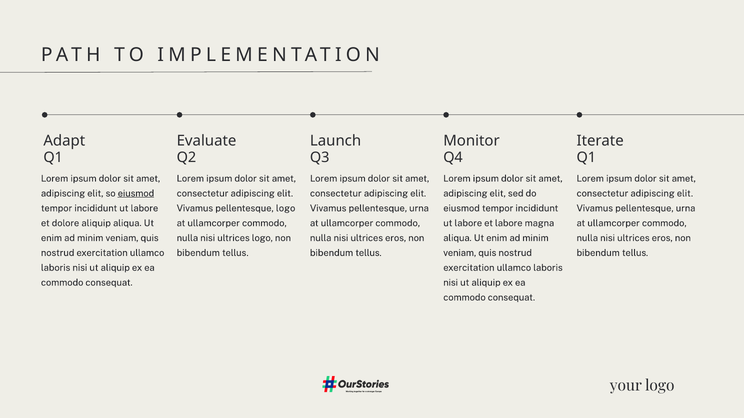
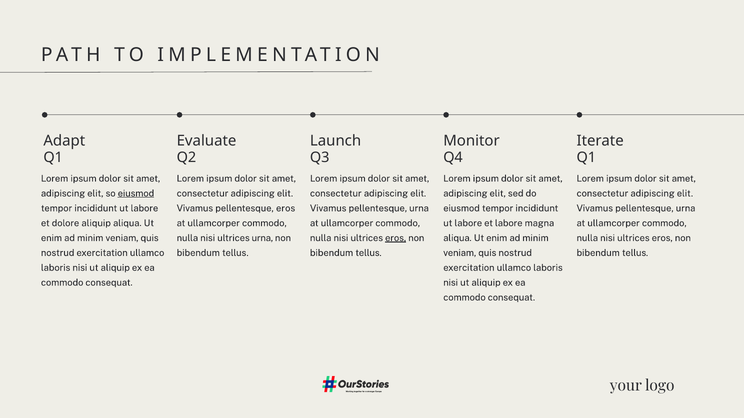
pellentesque logo: logo -> eros
ultrices logo: logo -> urna
eros at (396, 238) underline: none -> present
